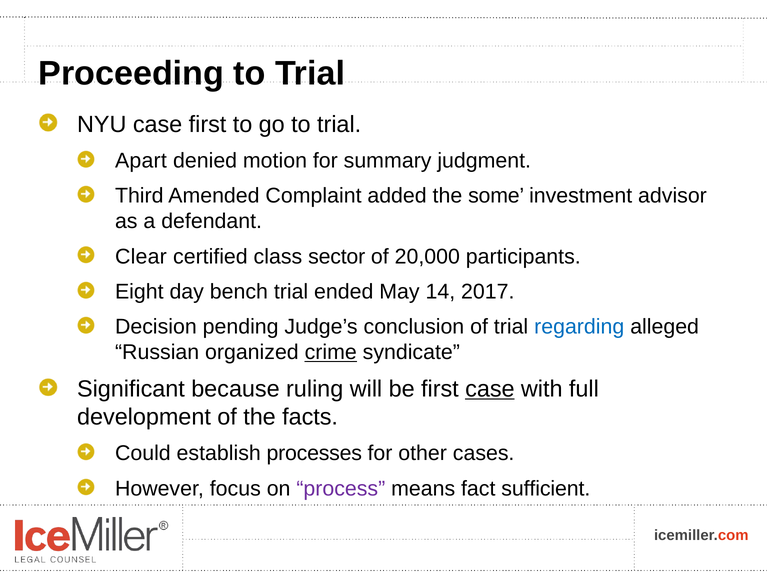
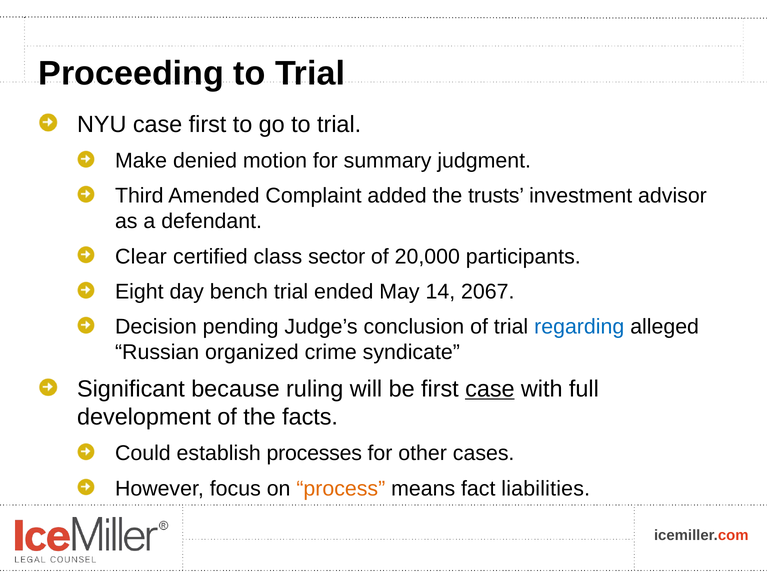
Apart: Apart -> Make
some: some -> trusts
2017: 2017 -> 2067
crime underline: present -> none
process colour: purple -> orange
sufficient: sufficient -> liabilities
